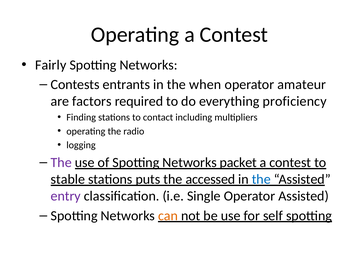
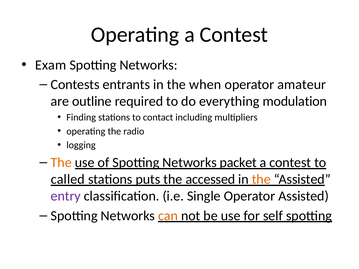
Fairly: Fairly -> Exam
factors: factors -> outline
proficiency: proficiency -> modulation
The at (61, 163) colour: purple -> orange
stable: stable -> called
the at (261, 180) colour: blue -> orange
